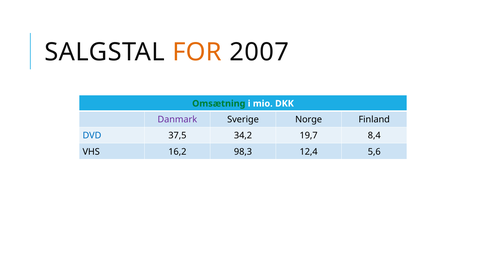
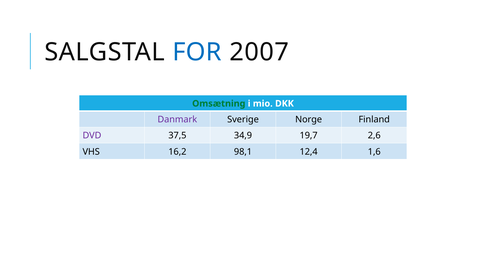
FOR colour: orange -> blue
DVD colour: blue -> purple
34,2: 34,2 -> 34,9
8,4: 8,4 -> 2,6
98,3: 98,3 -> 98,1
5,6: 5,6 -> 1,6
